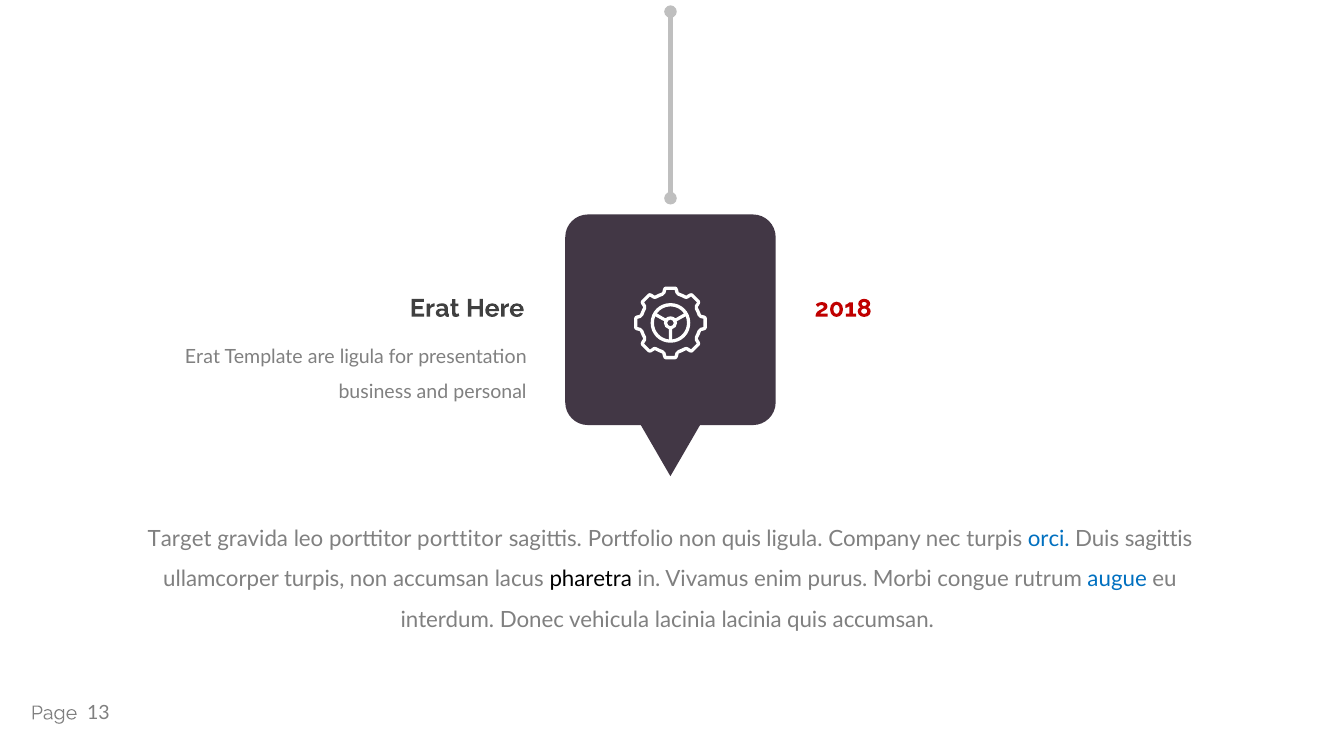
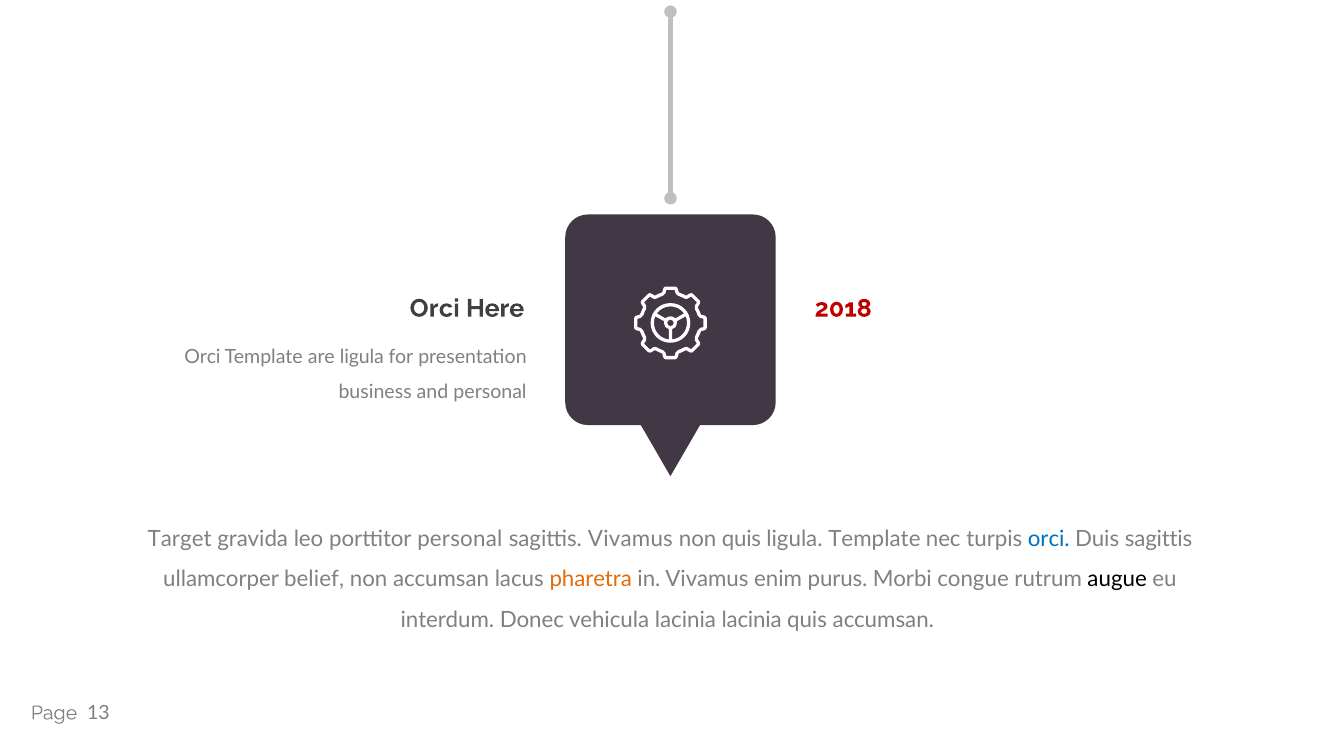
Erat at (435, 308): Erat -> Orci
Erat at (202, 357): Erat -> Orci
porttitor porttitor: porttitor -> personal
sagittis Portfolio: Portfolio -> Vivamus
ligula Company: Company -> Template
ullamcorper turpis: turpis -> belief
pharetra colour: black -> orange
augue colour: blue -> black
